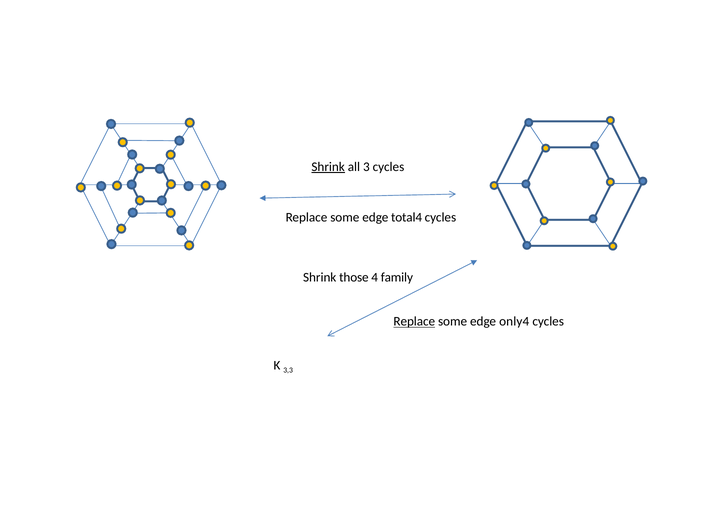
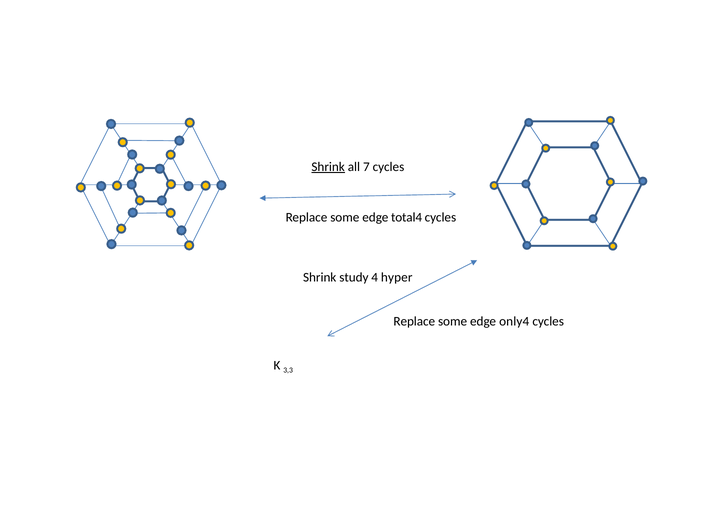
3: 3 -> 7
those: those -> study
family: family -> hyper
Replace at (414, 322) underline: present -> none
